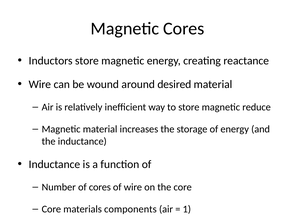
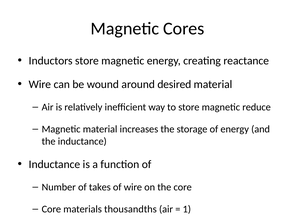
of cores: cores -> takes
components: components -> thousandths
